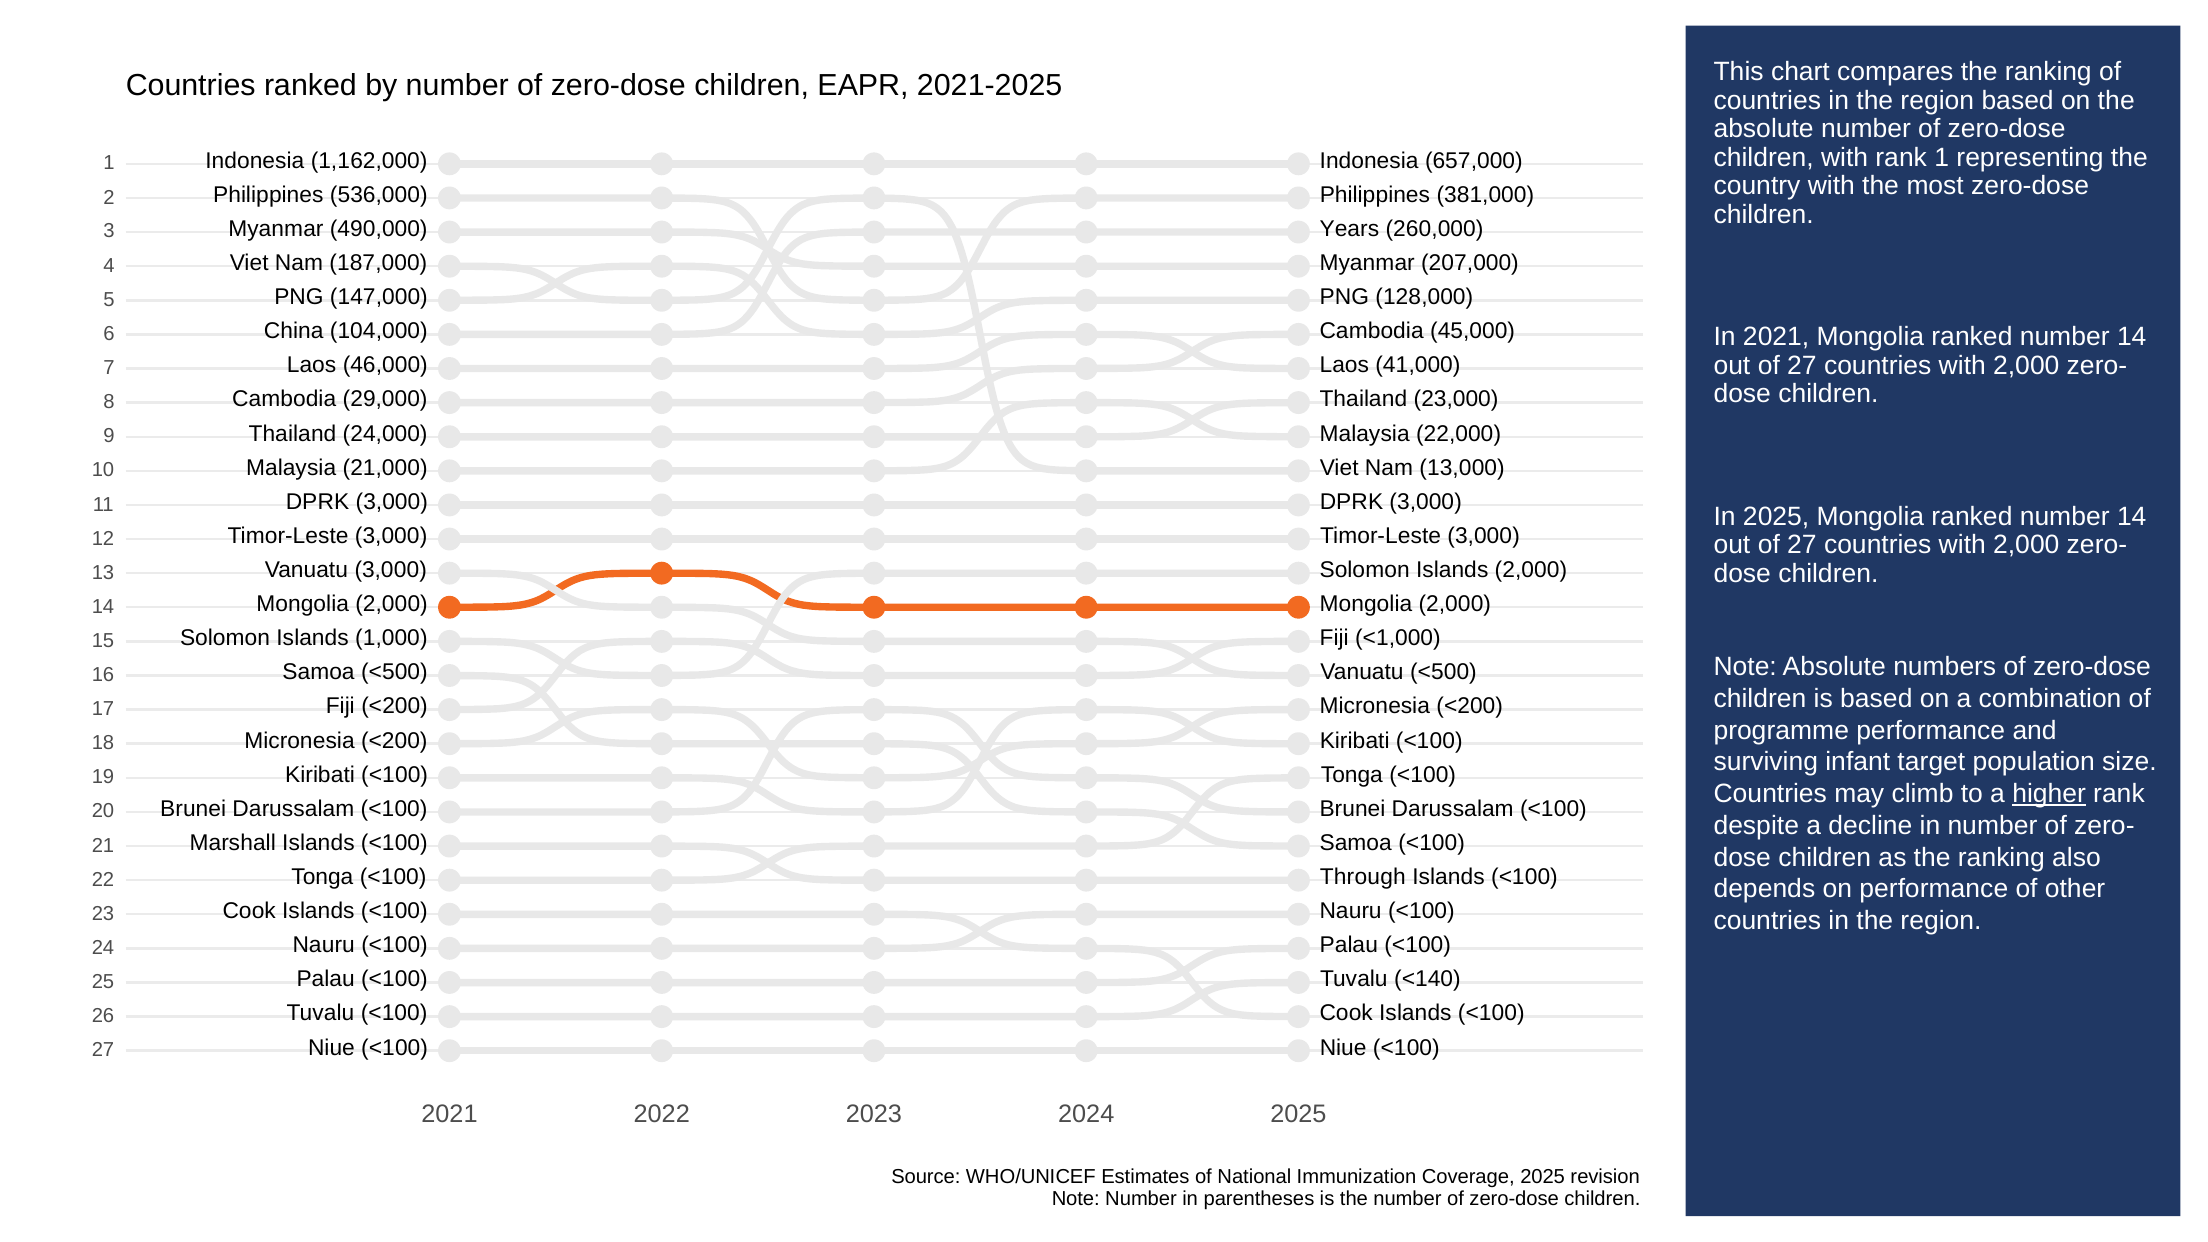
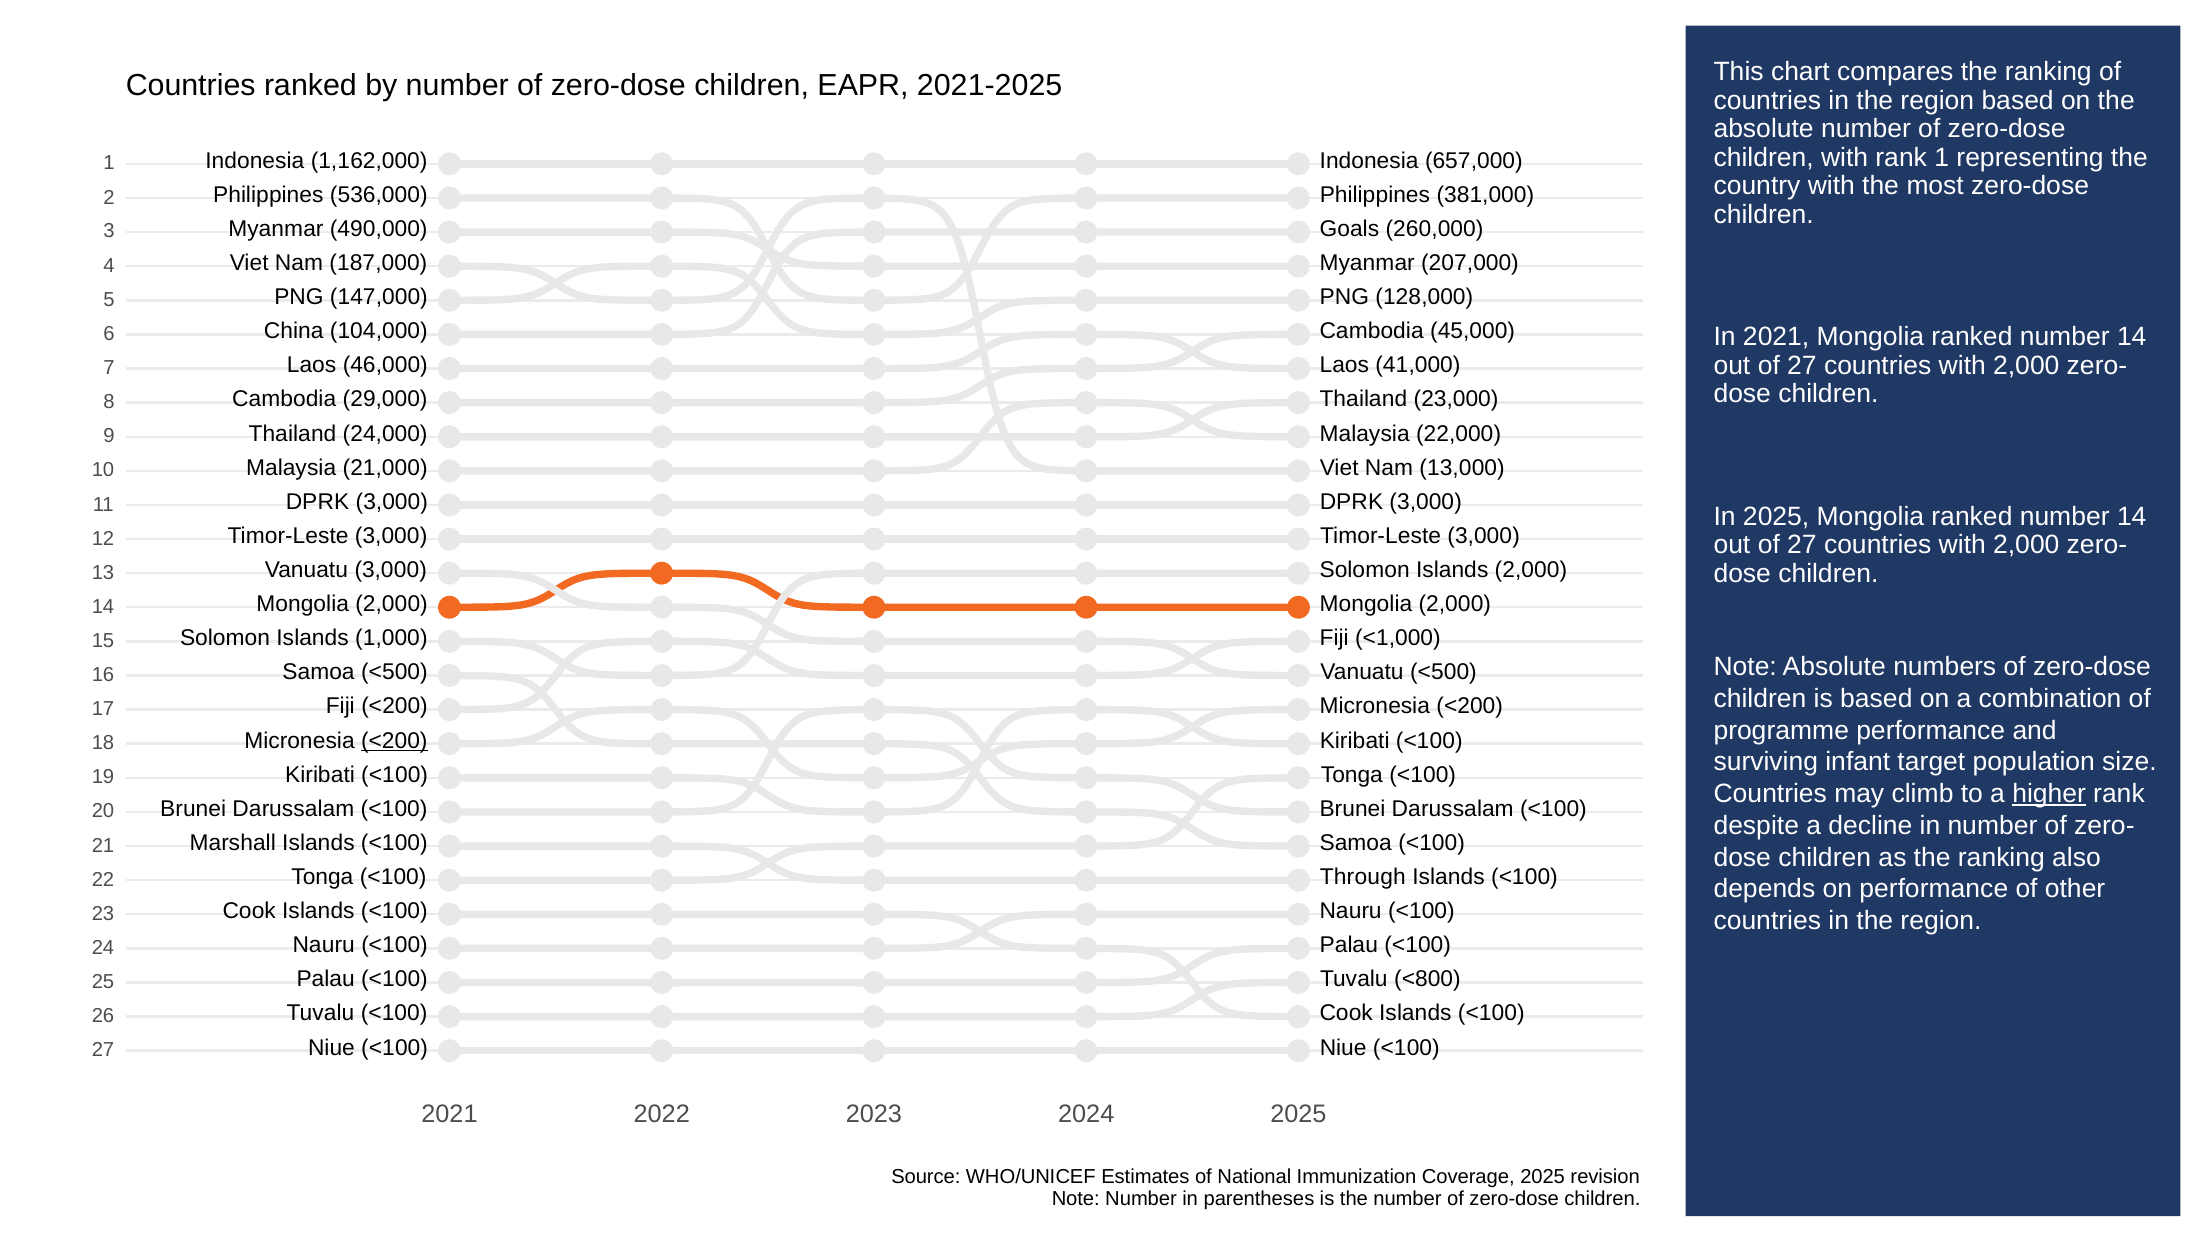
Years: Years -> Goals
<200 at (394, 740) underline: none -> present
<140: <140 -> <800
